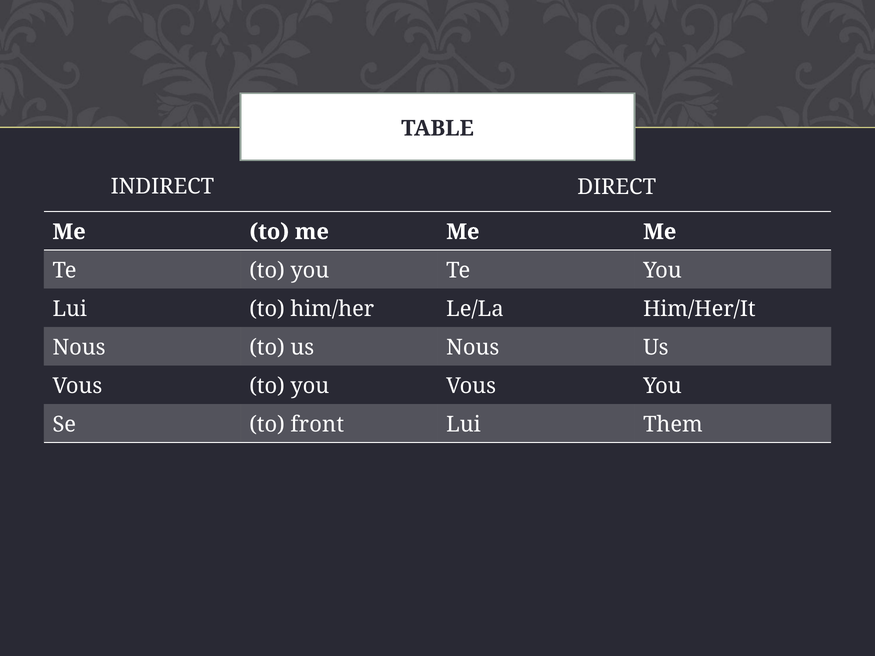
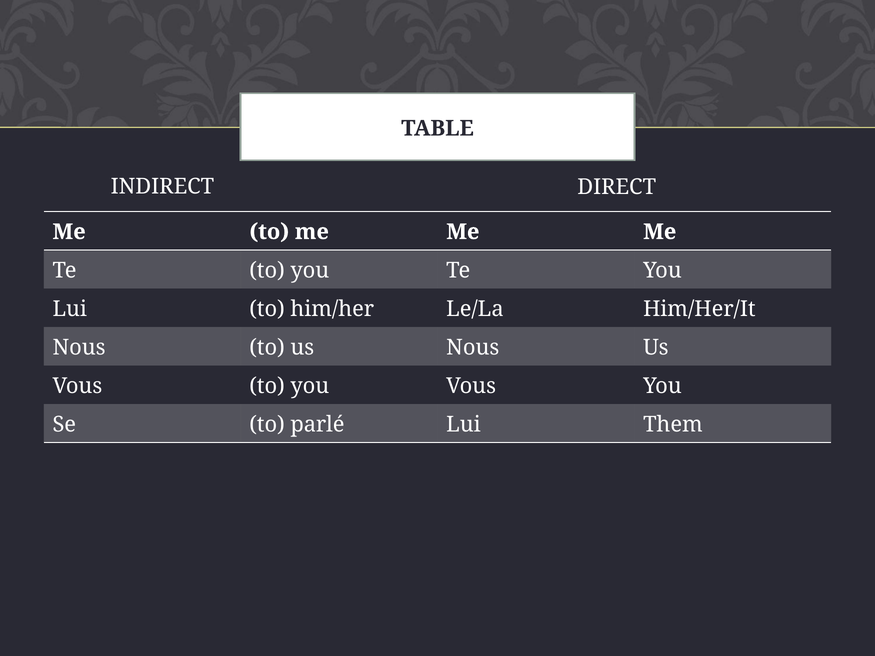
front: front -> parlé
